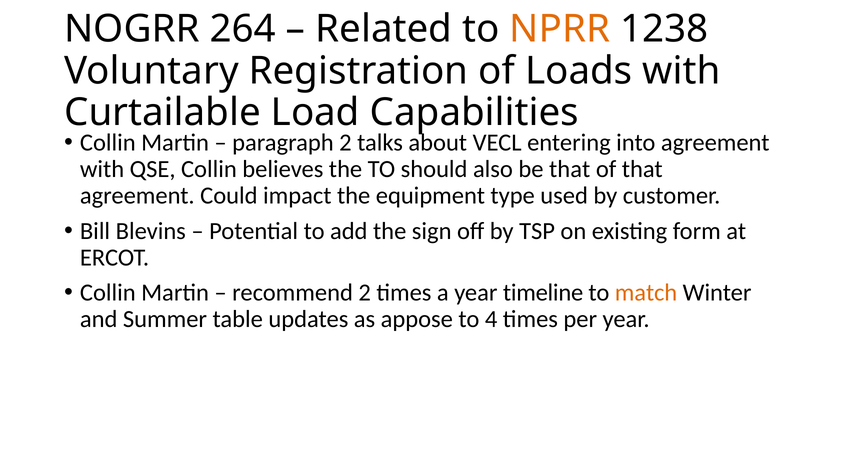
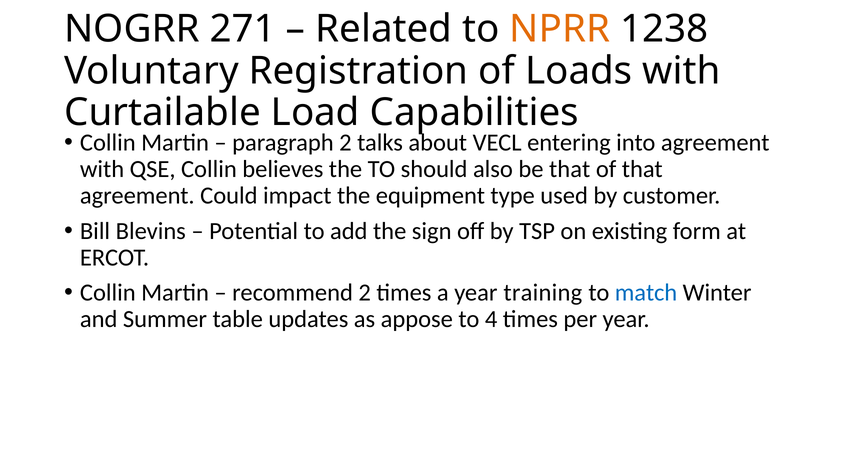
264: 264 -> 271
timeline: timeline -> training
match colour: orange -> blue
